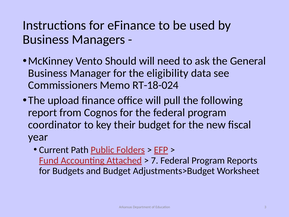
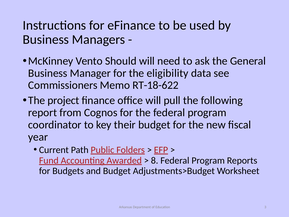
RT-18-024: RT-18-024 -> RT-18-622
upload: upload -> project
Attached: Attached -> Awarded
7: 7 -> 8
